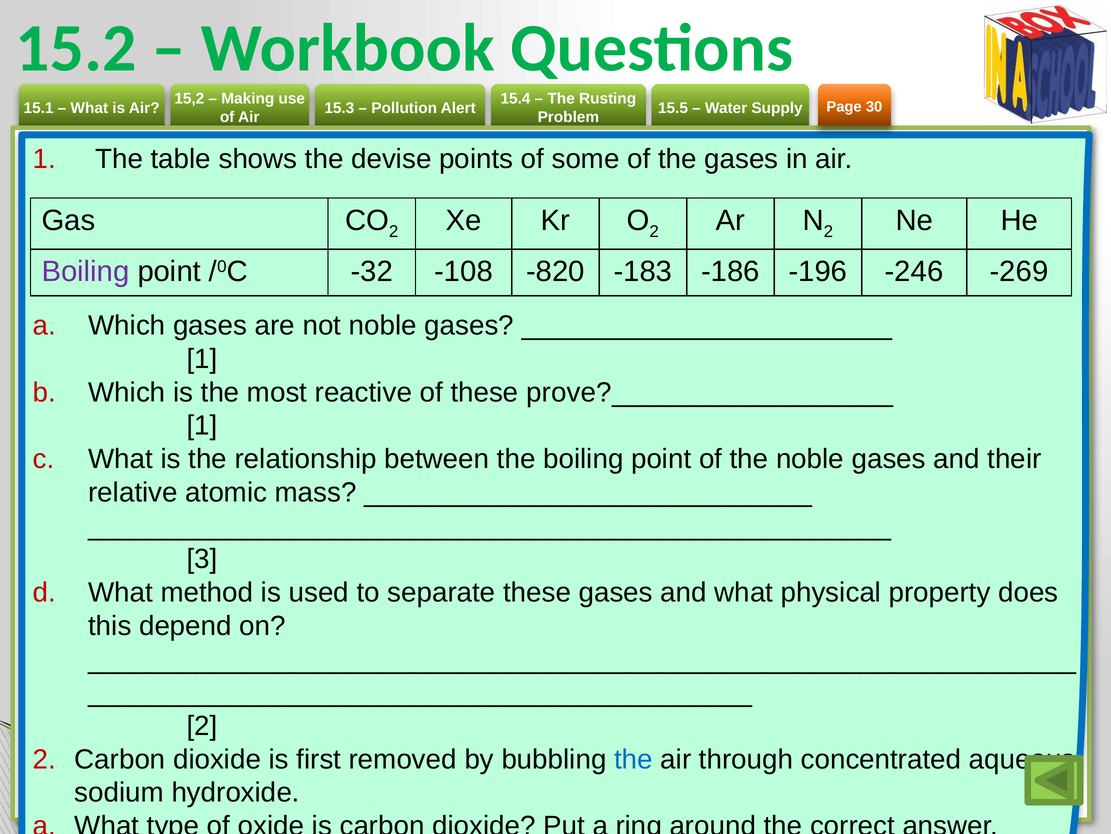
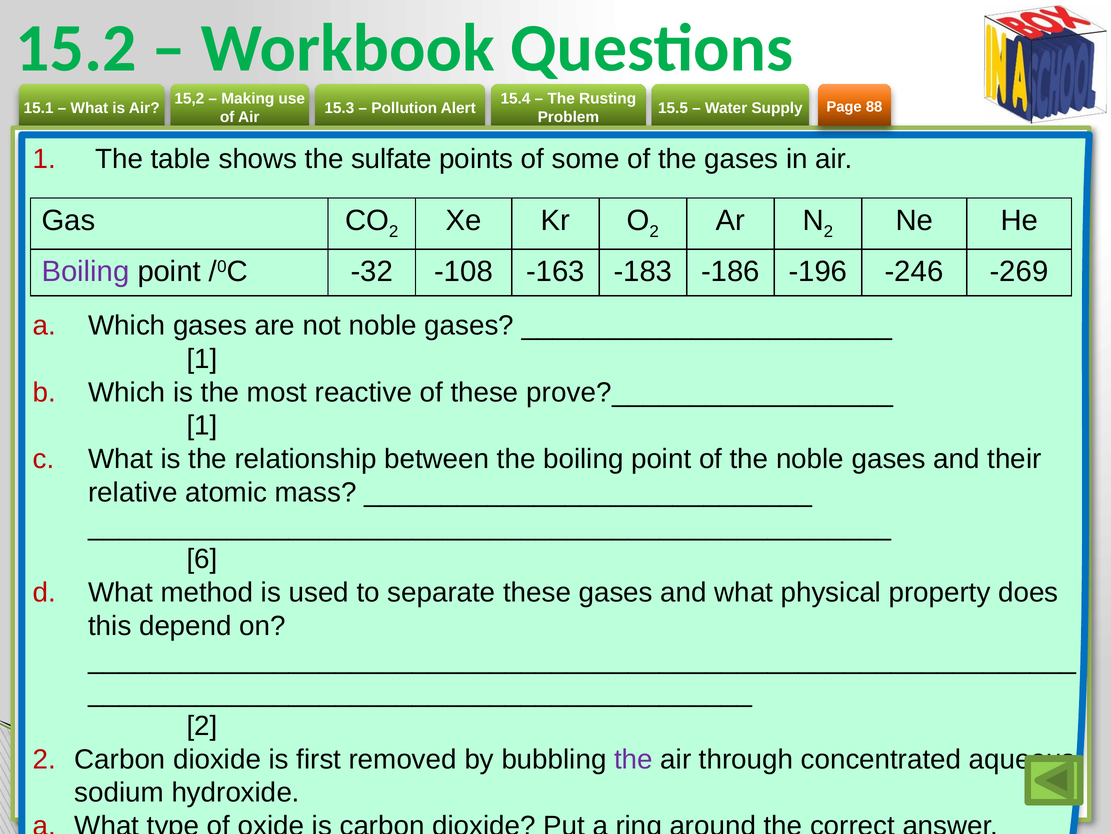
30: 30 -> 88
devise: devise -> sulfate
-820: -820 -> -163
3: 3 -> 6
the at (633, 759) colour: blue -> purple
